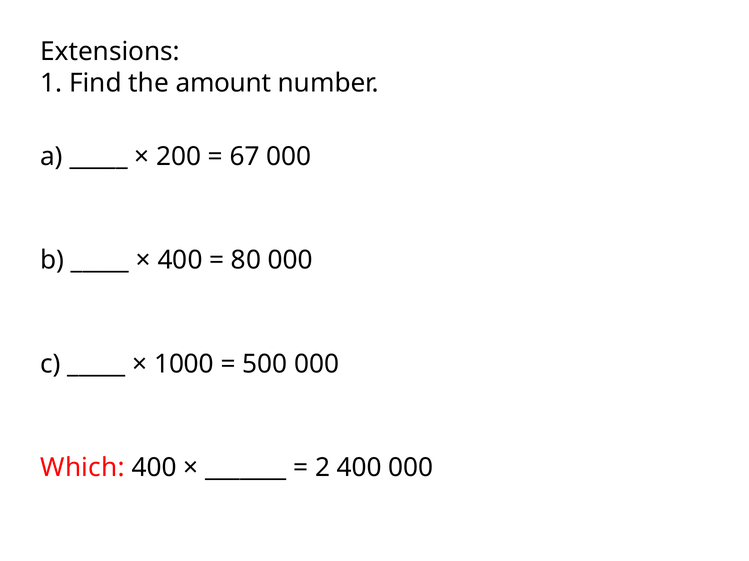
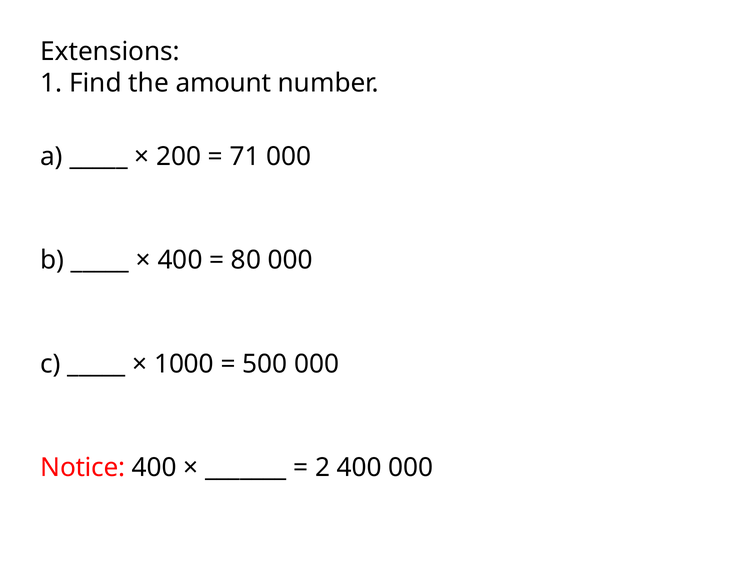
67: 67 -> 71
Which: Which -> Notice
